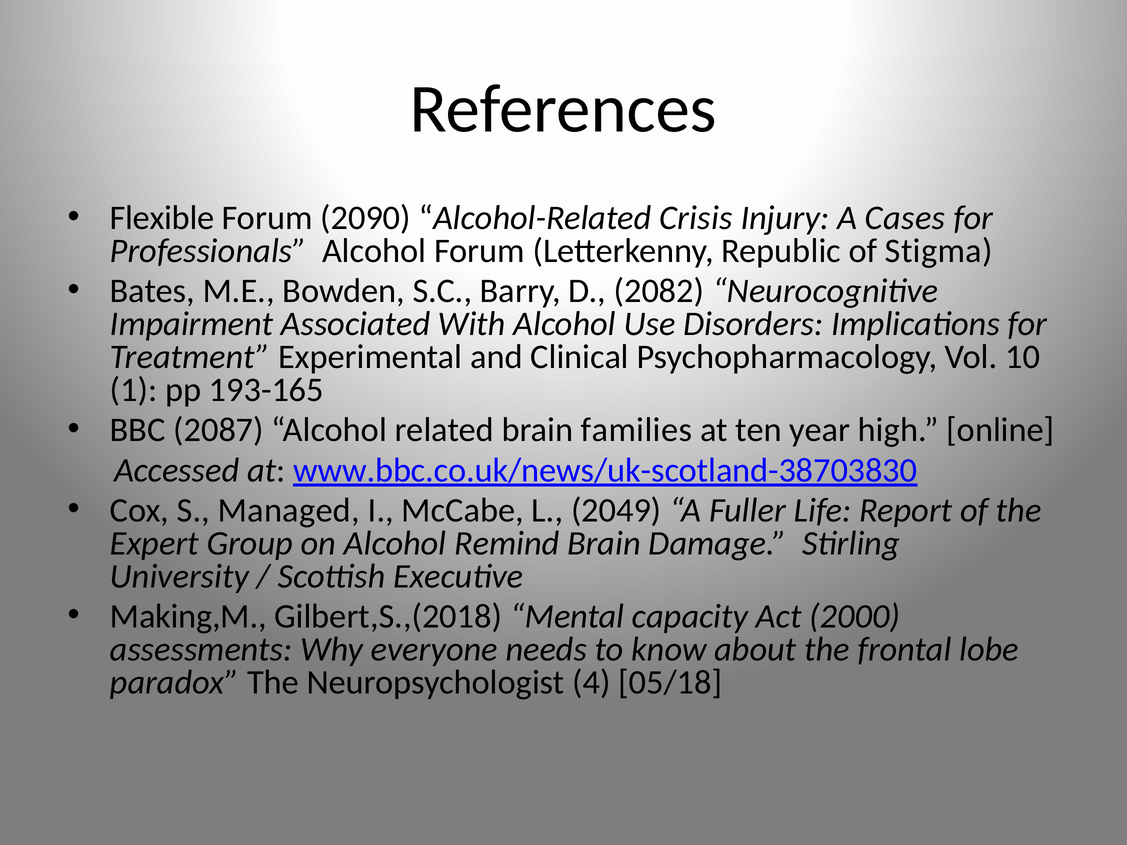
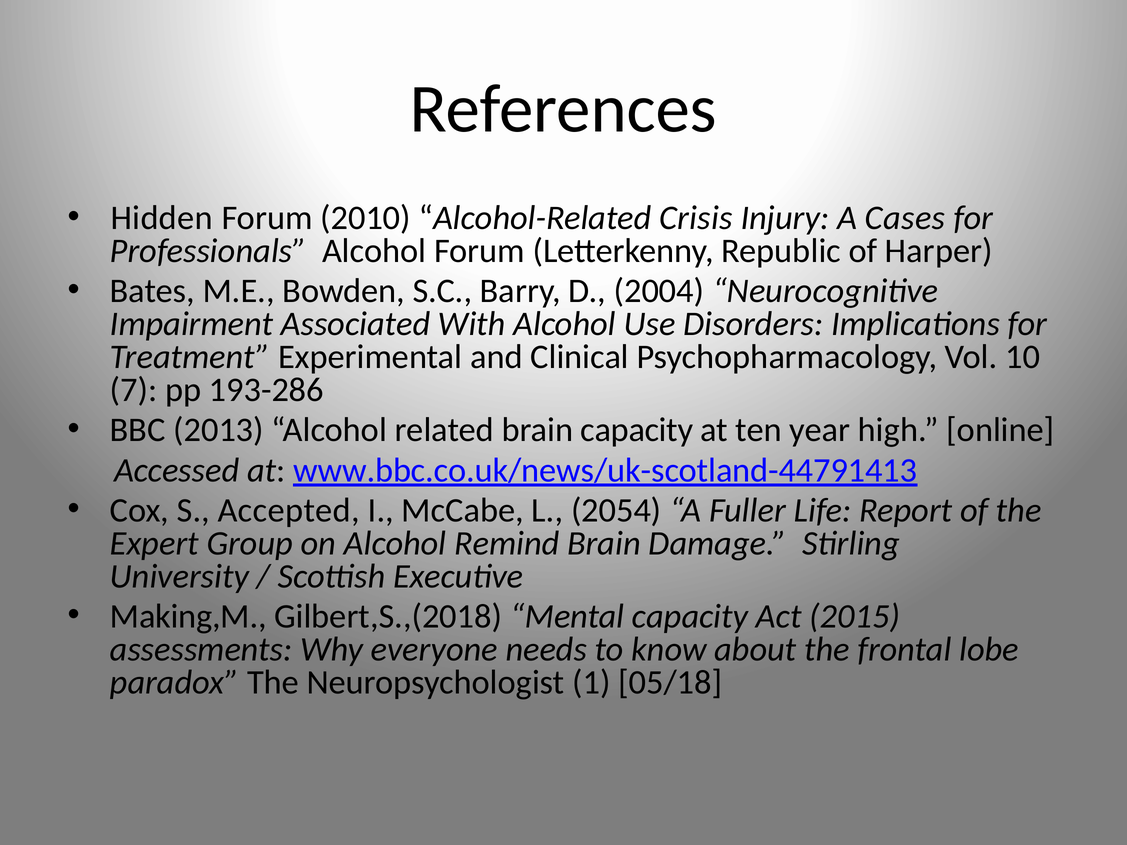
Flexible: Flexible -> Hidden
2090: 2090 -> 2010
Stigma: Stigma -> Harper
2082: 2082 -> 2004
1: 1 -> 7
193-165: 193-165 -> 193-286
2087: 2087 -> 2013
brain families: families -> capacity
www.bbc.co.uk/news/uk-scotland-38703830: www.bbc.co.uk/news/uk-scotland-38703830 -> www.bbc.co.uk/news/uk-scotland-44791413
Managed: Managed -> Accepted
2049: 2049 -> 2054
2000: 2000 -> 2015
4: 4 -> 1
